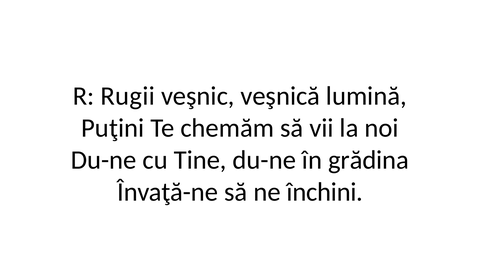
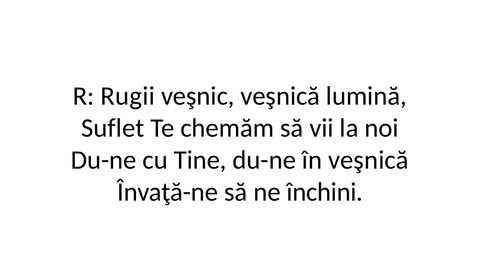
Puţini: Puţini -> Suflet
în grădina: grădina -> veşnică
